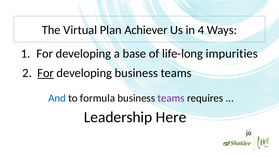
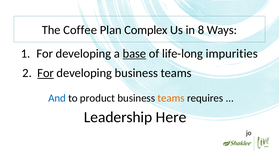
Virtual: Virtual -> Coffee
Achiever: Achiever -> Complex
4: 4 -> 8
base underline: none -> present
formula: formula -> product
teams at (171, 98) colour: purple -> orange
